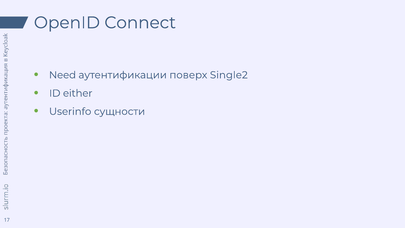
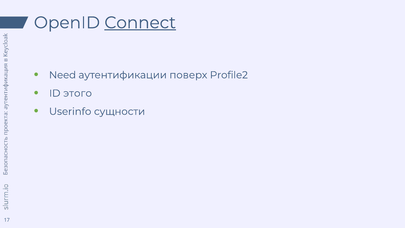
Connect underline: none -> present
Single2: Single2 -> Profile2
either: either -> этого
